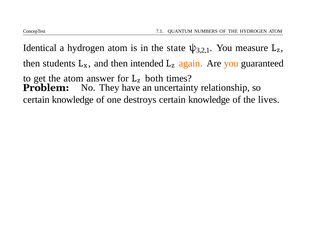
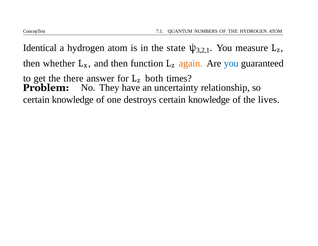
students: students -> whether
intended: intended -> function
you at (231, 63) colour: orange -> blue
the atom: atom -> there
